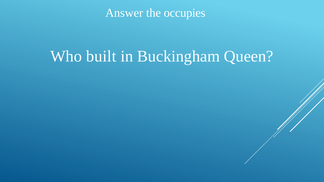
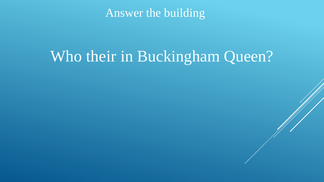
occupies: occupies -> building
built: built -> their
